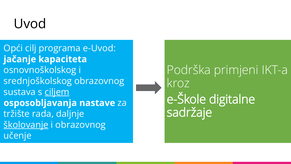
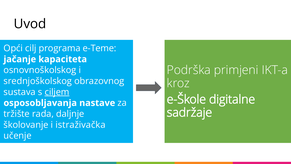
e-Uvod: e-Uvod -> e-Teme
školovanje underline: present -> none
i obrazovnog: obrazovnog -> istraživačka
